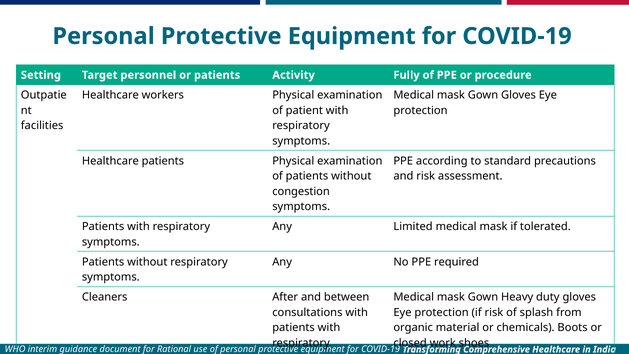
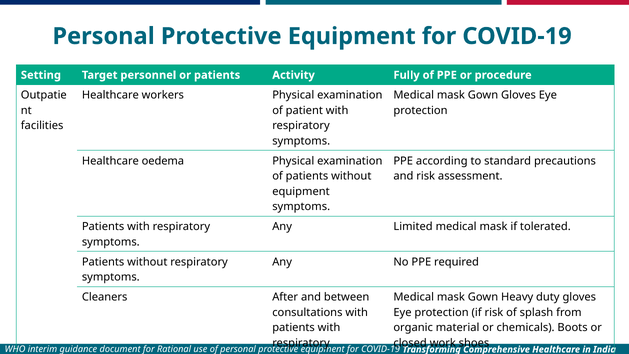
Healthcare patients: patients -> oedema
congestion at (301, 191): congestion -> equipment
